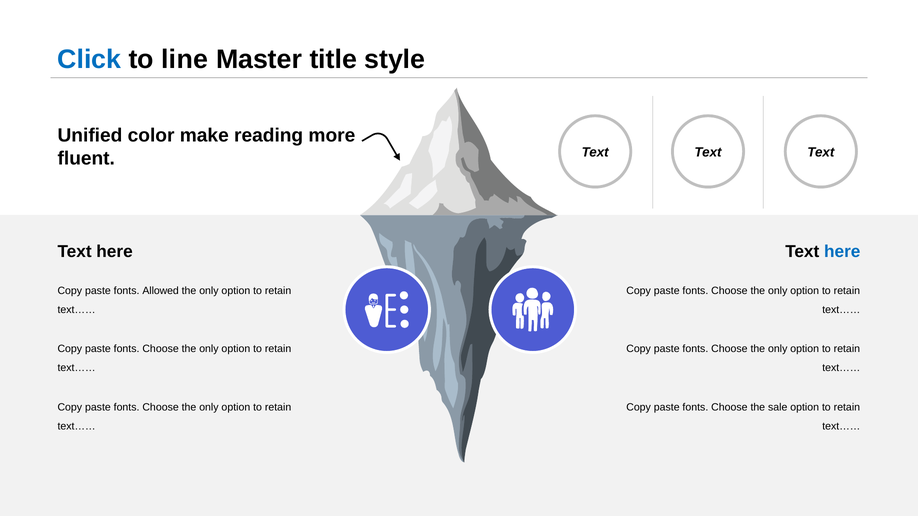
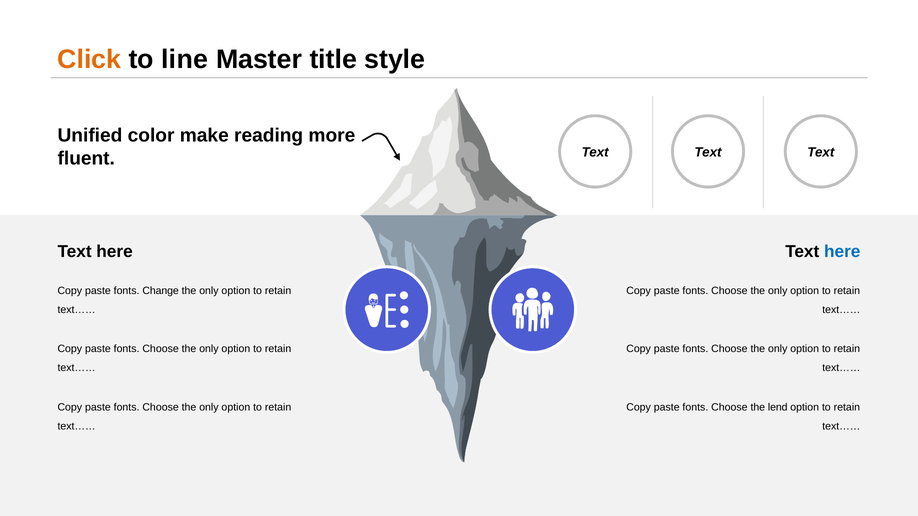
Click colour: blue -> orange
Allowed: Allowed -> Change
sale: sale -> lend
